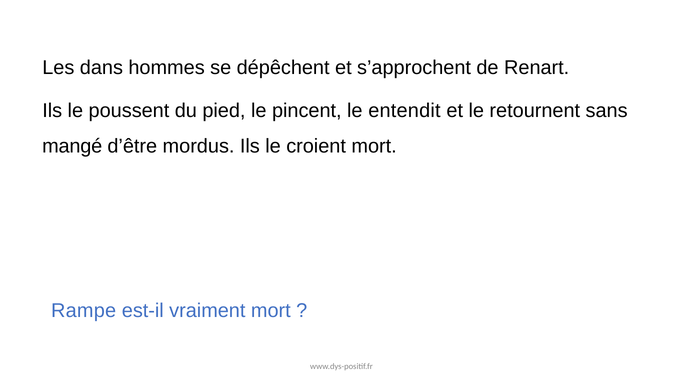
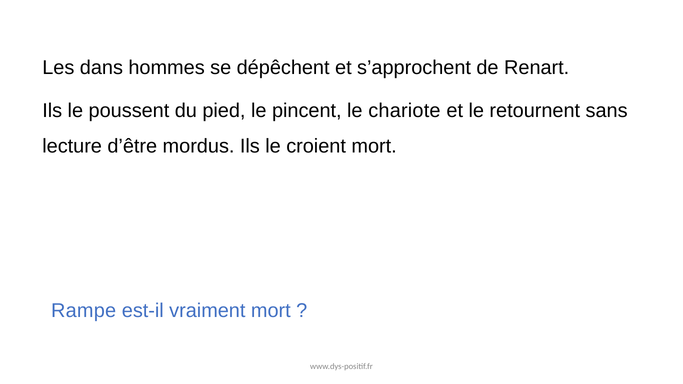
entendit: entendit -> chariote
mangé: mangé -> lecture
